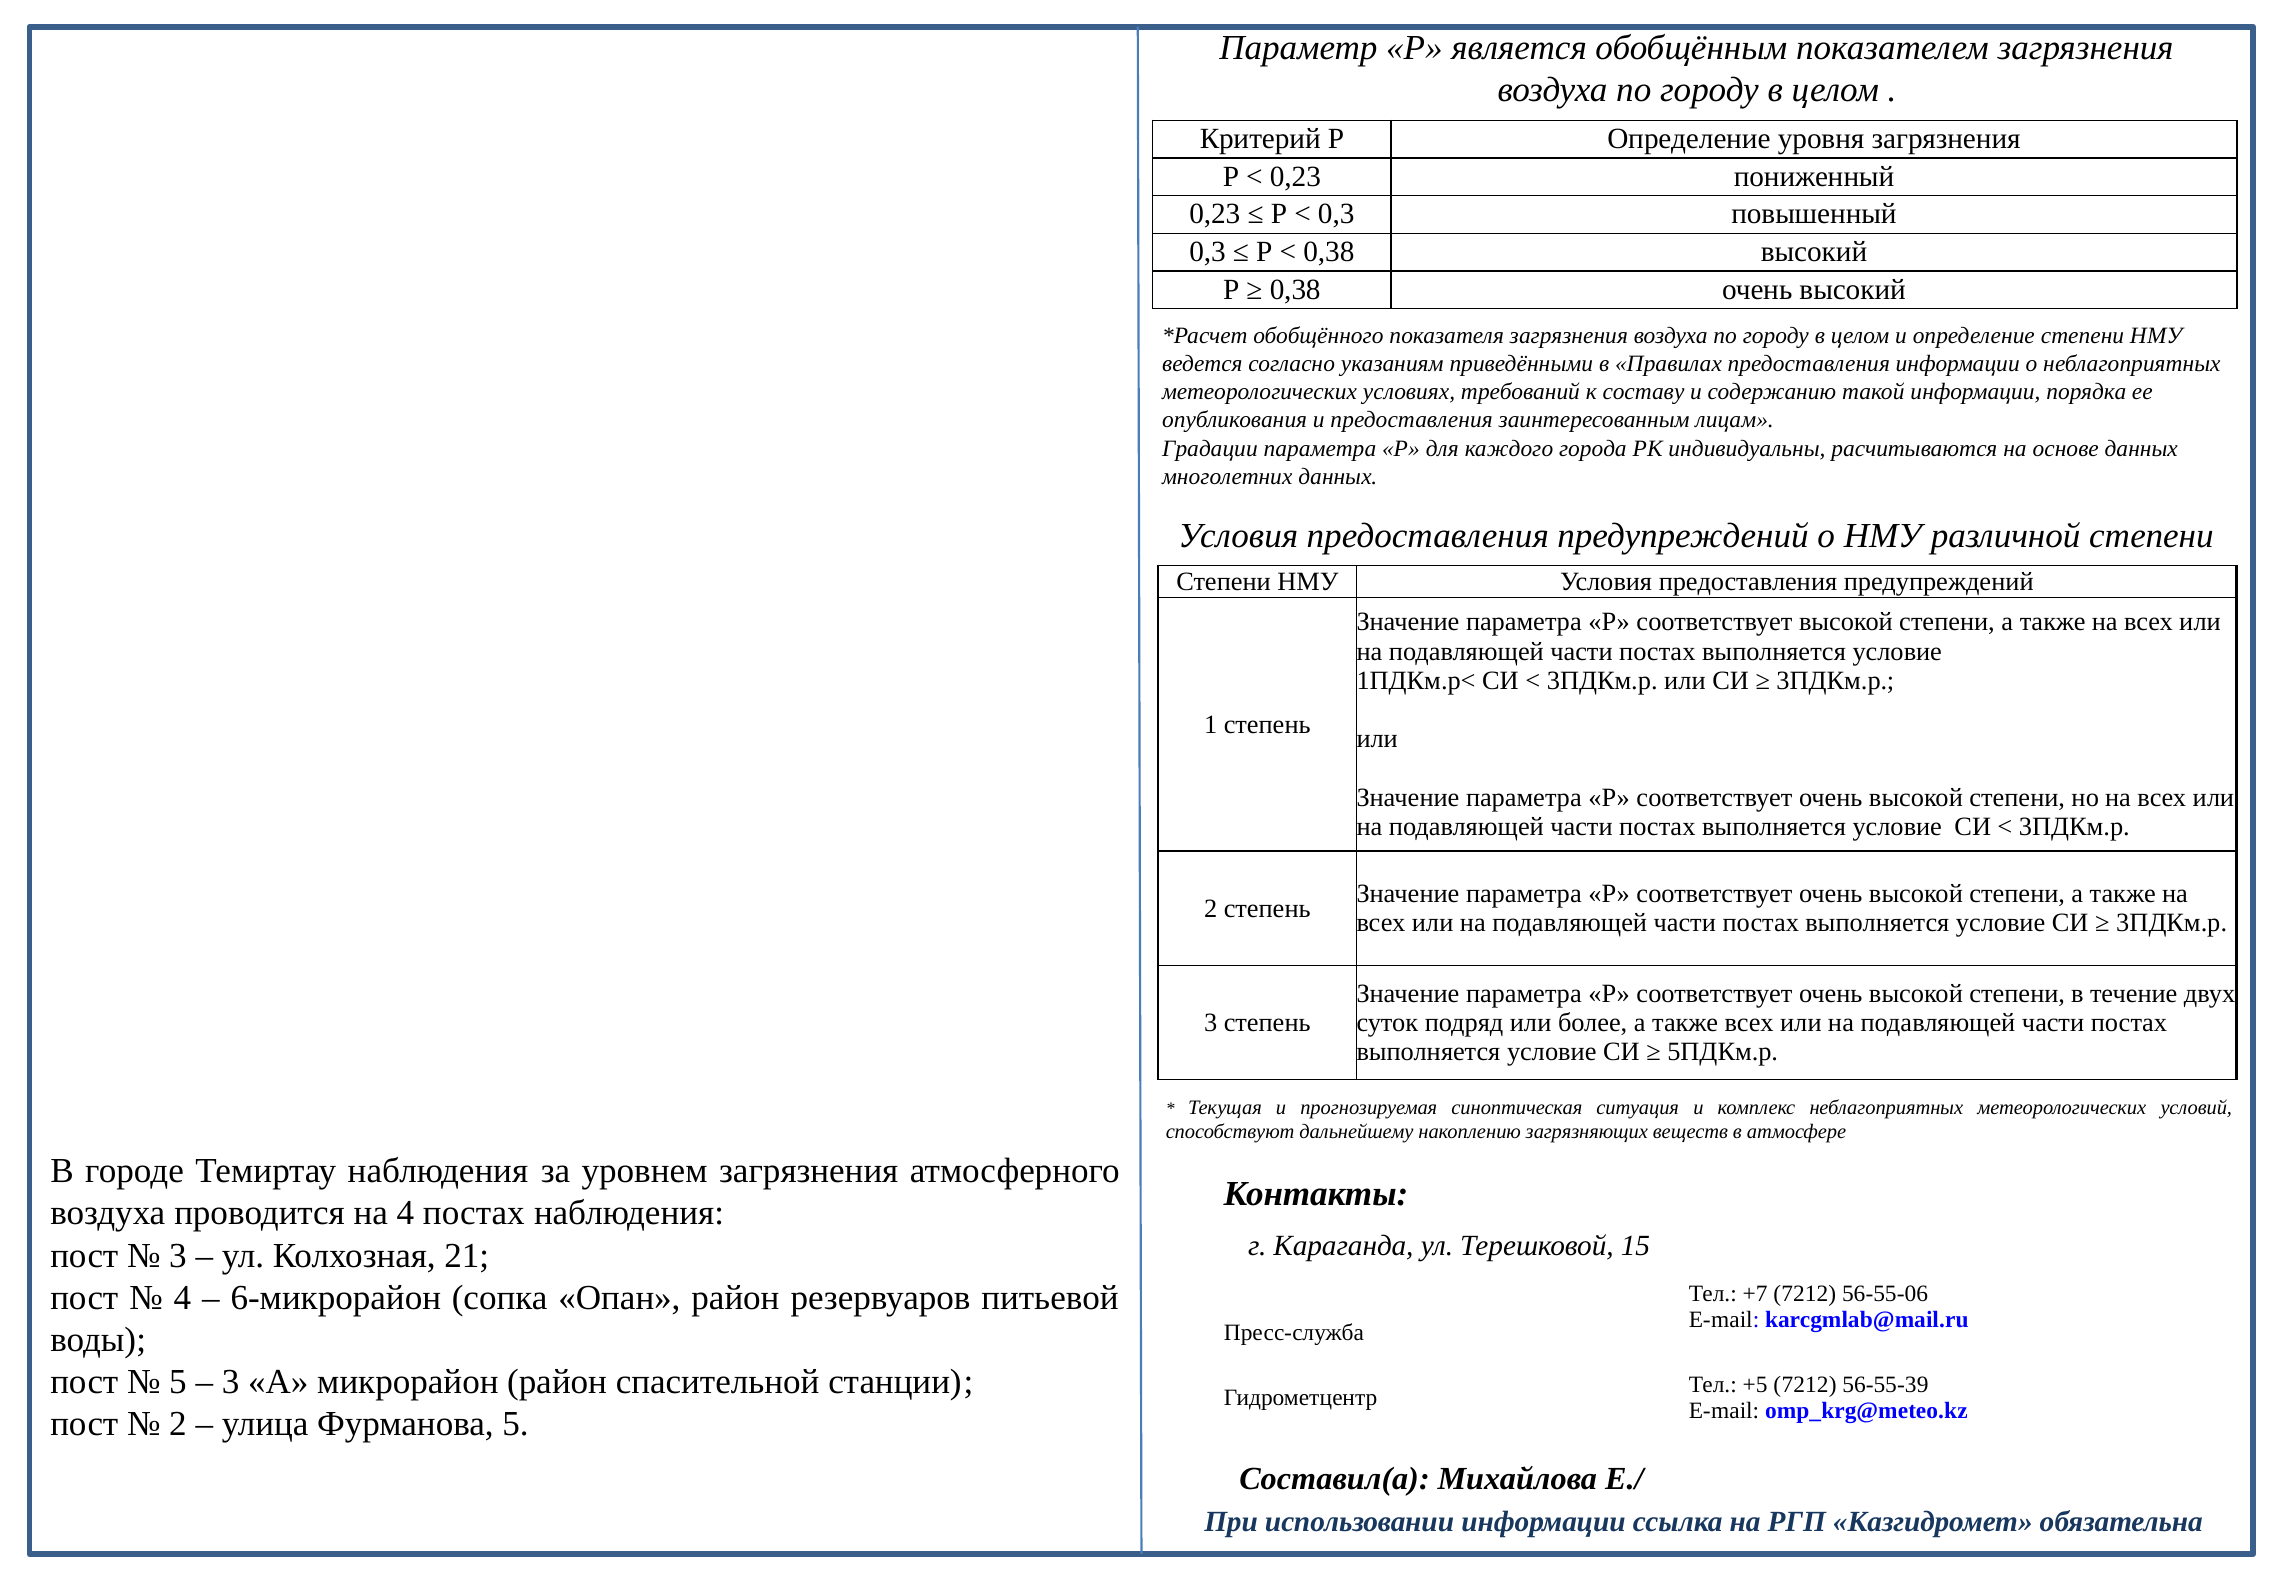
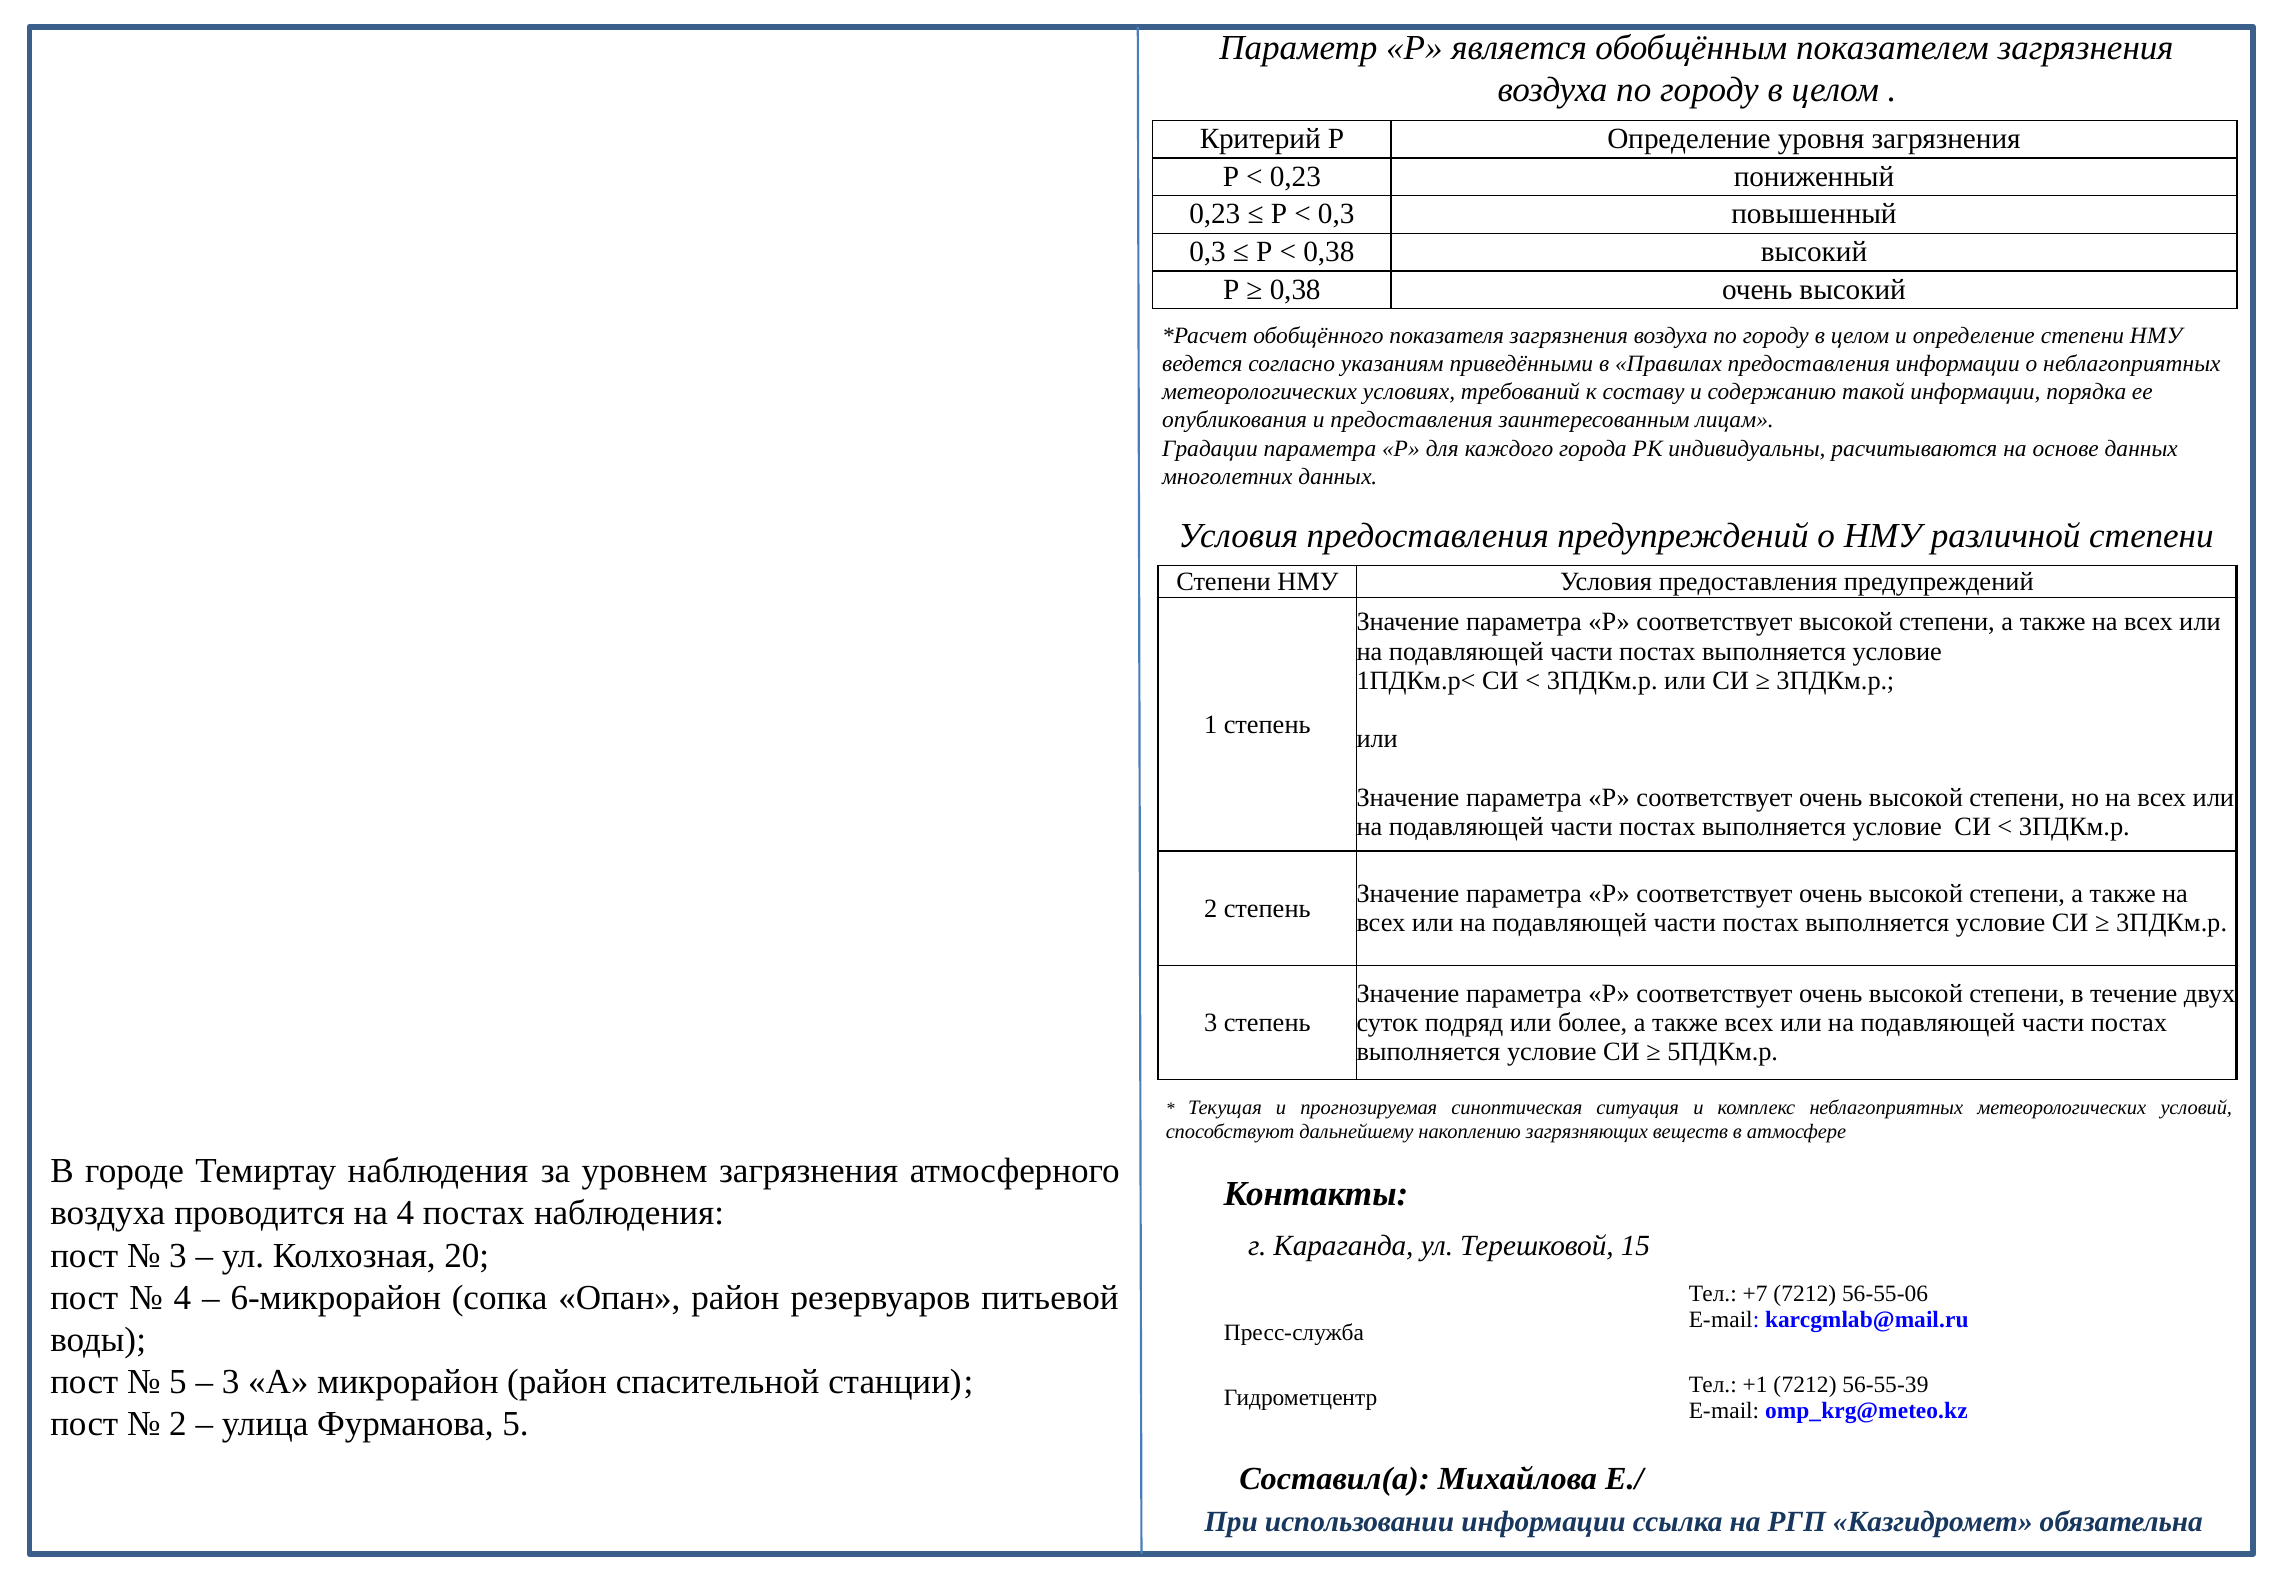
21: 21 -> 20
+5: +5 -> +1
